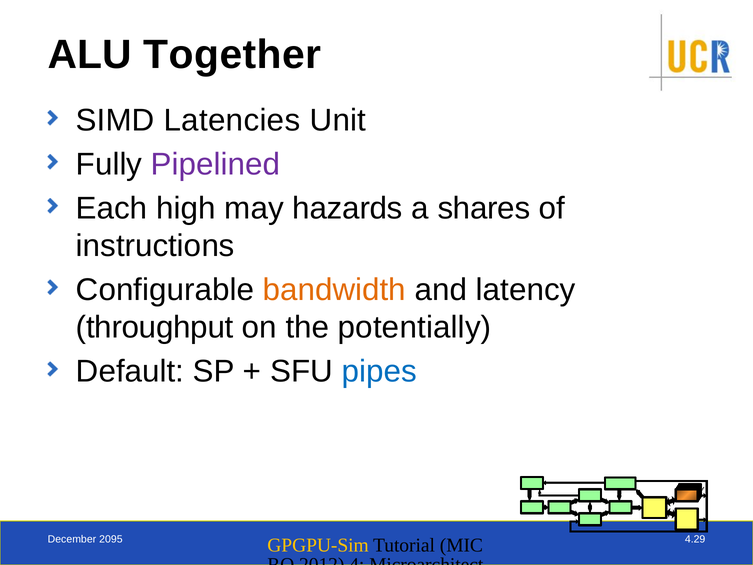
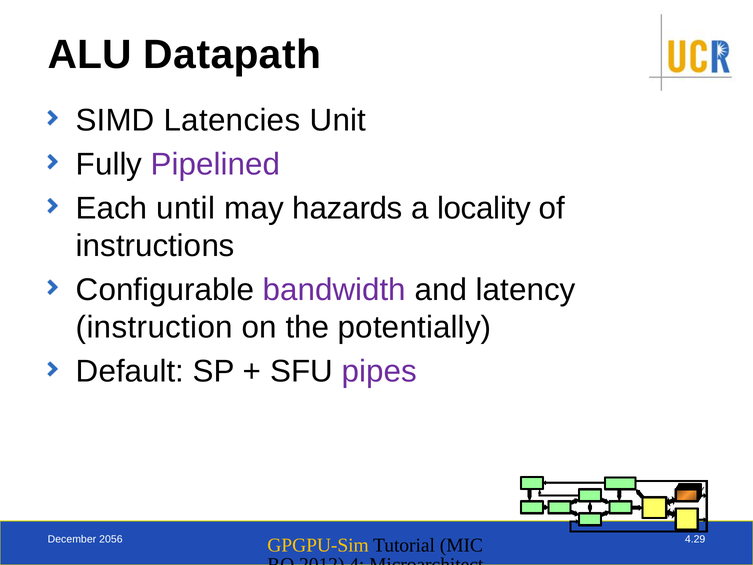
Together: Together -> Datapath
high: high -> until
shares: shares -> locality
bandwidth colour: orange -> purple
throughput: throughput -> instruction
pipes colour: blue -> purple
2095: 2095 -> 2056
